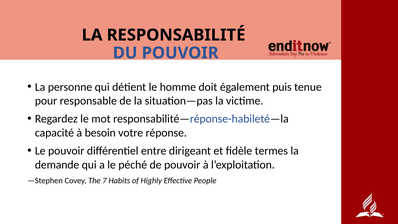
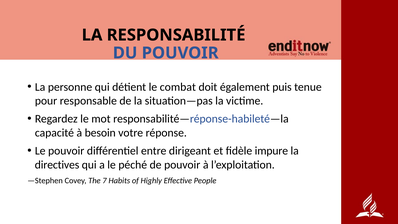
homme: homme -> combat
termes: termes -> impure
demande: demande -> directives
